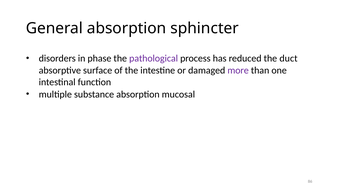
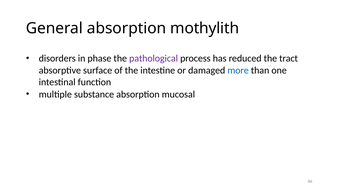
sphincter: sphincter -> mothylith
duct: duct -> tract
more colour: purple -> blue
